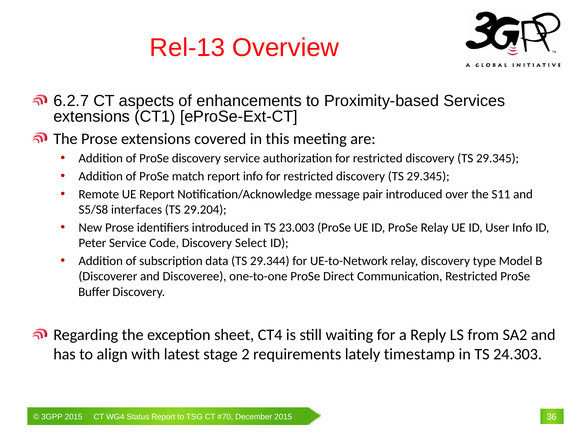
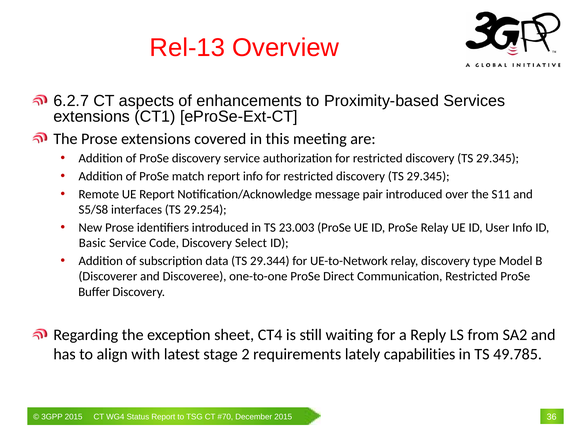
29.204: 29.204 -> 29.254
Peter: Peter -> Basic
timestamp: timestamp -> capabilities
24.303: 24.303 -> 49.785
